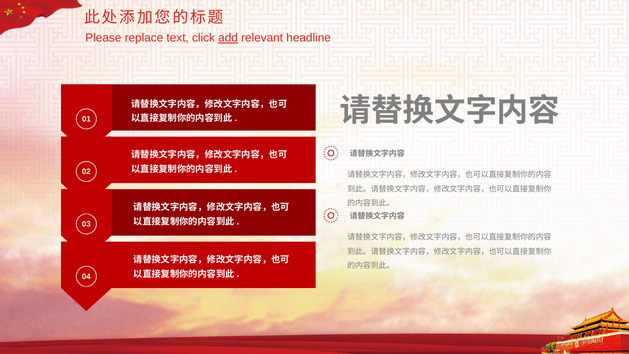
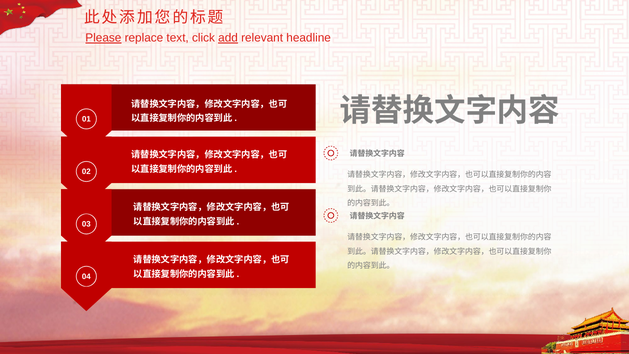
Please underline: none -> present
